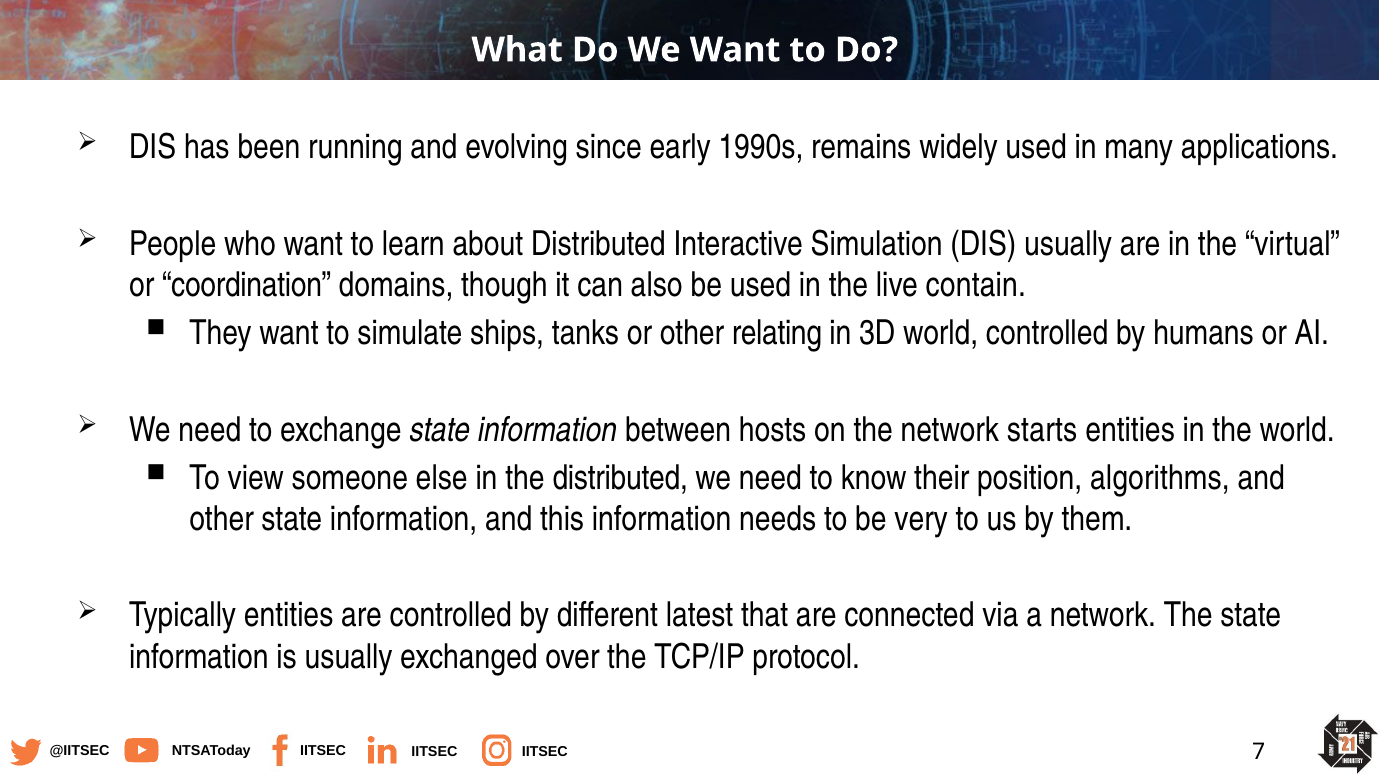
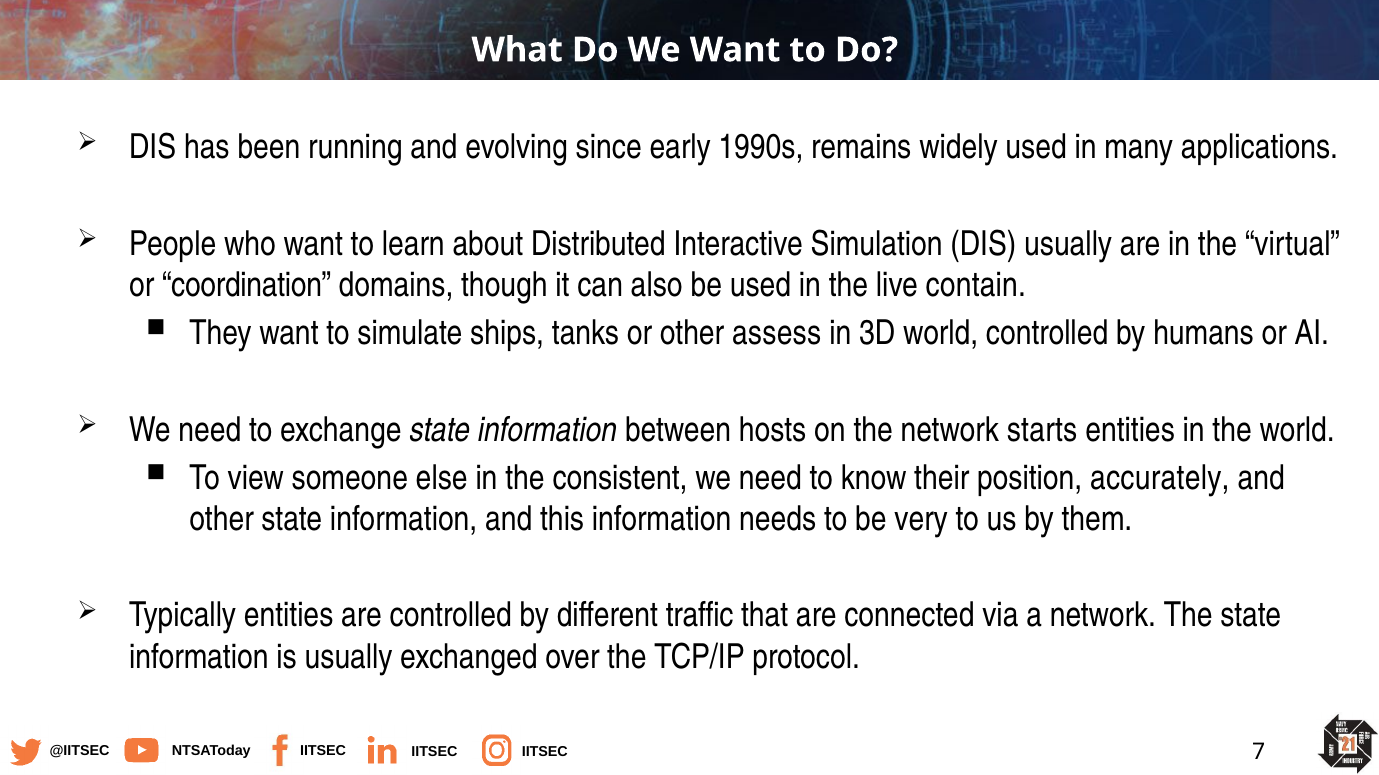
relating: relating -> assess
the distributed: distributed -> consistent
algorithms: algorithms -> accurately
latest: latest -> traffic
